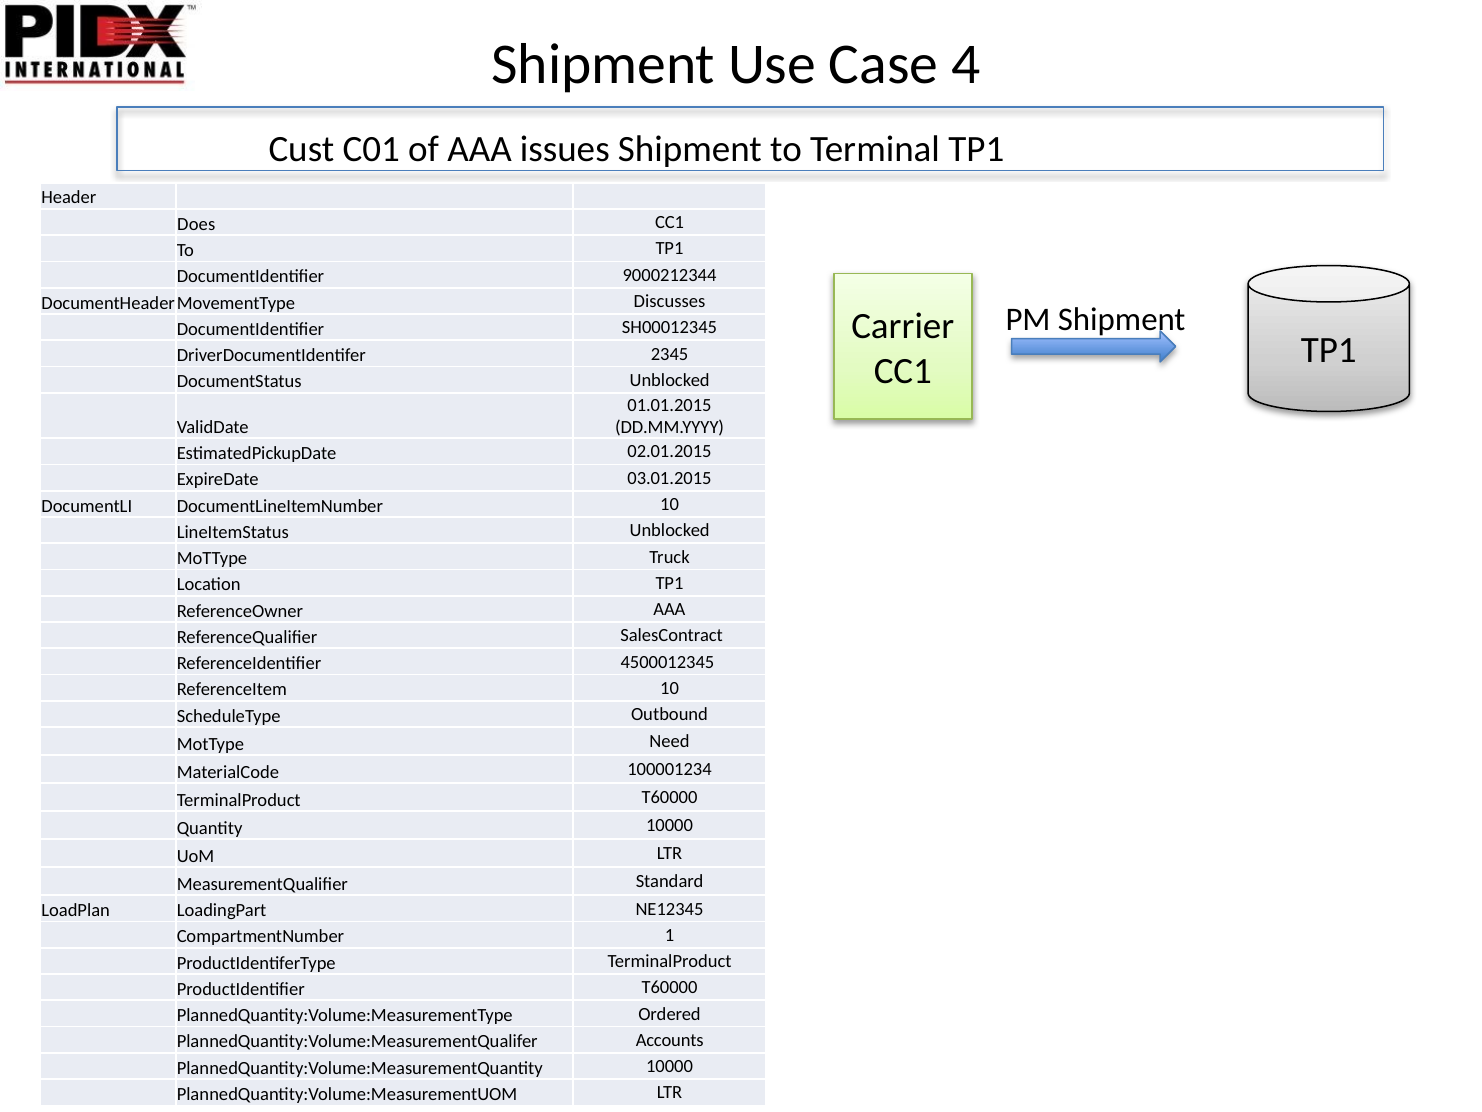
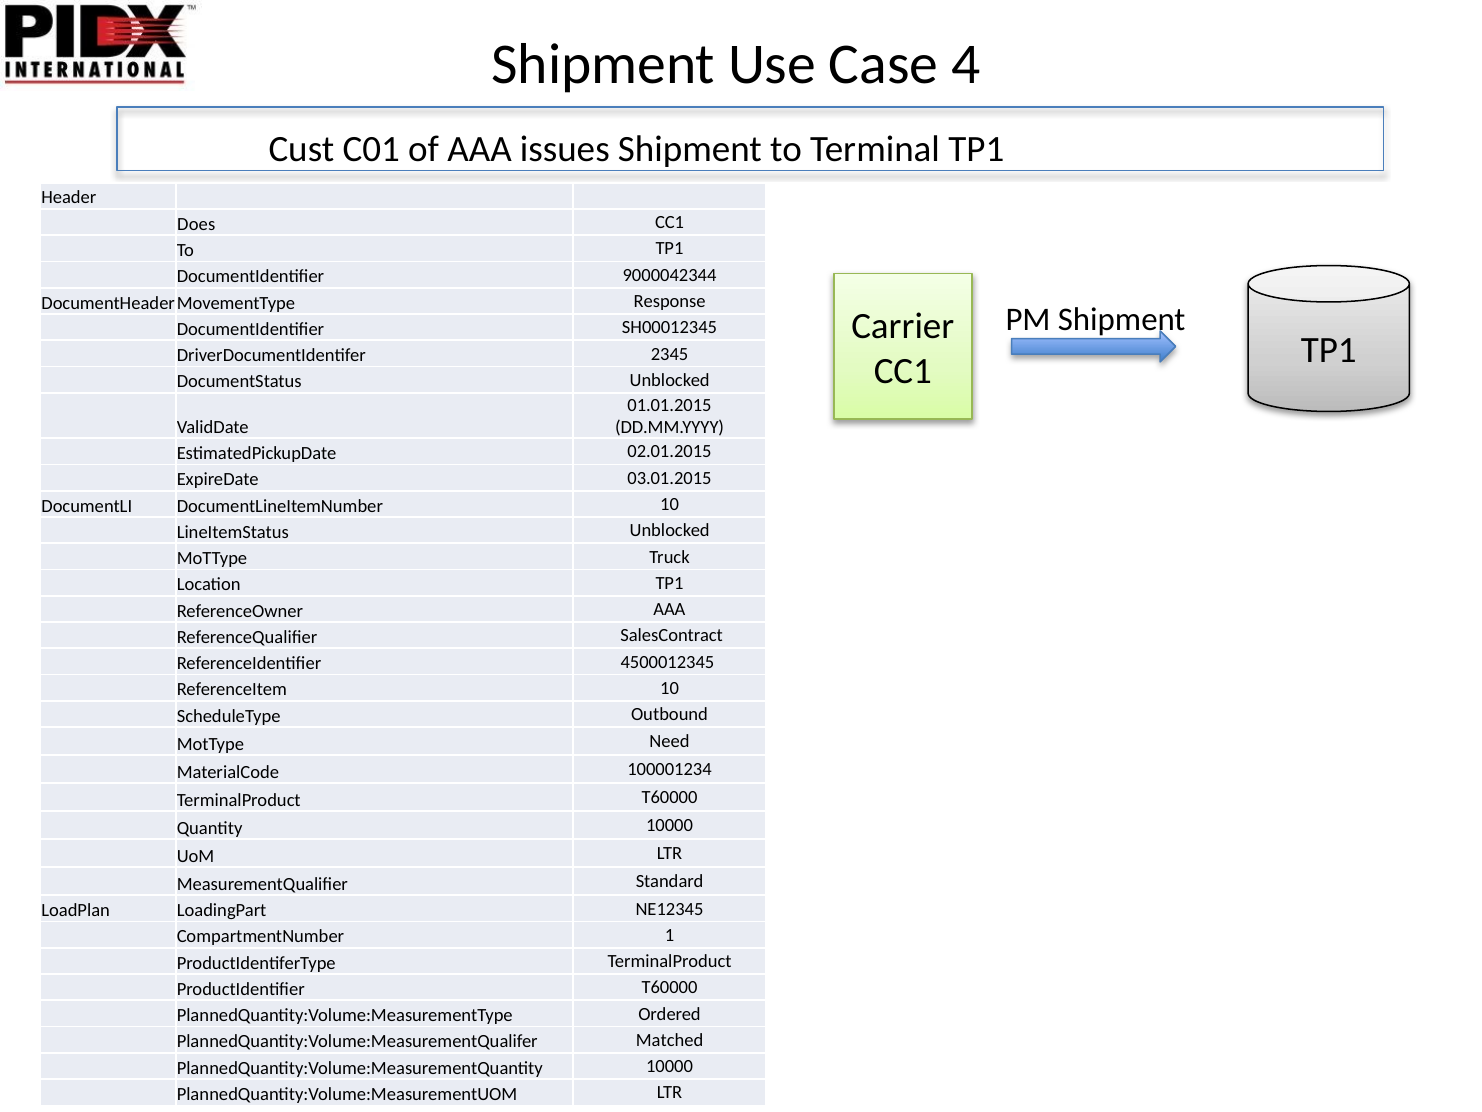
9000212344: 9000212344 -> 9000042344
Discusses: Discusses -> Response
Accounts: Accounts -> Matched
